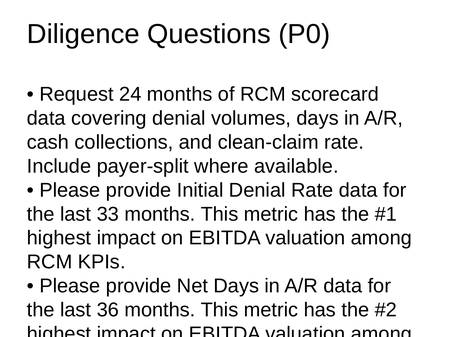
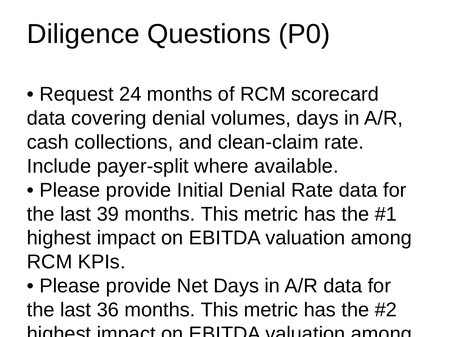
33: 33 -> 39
